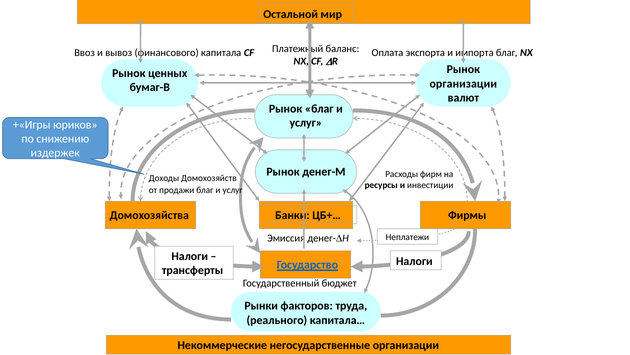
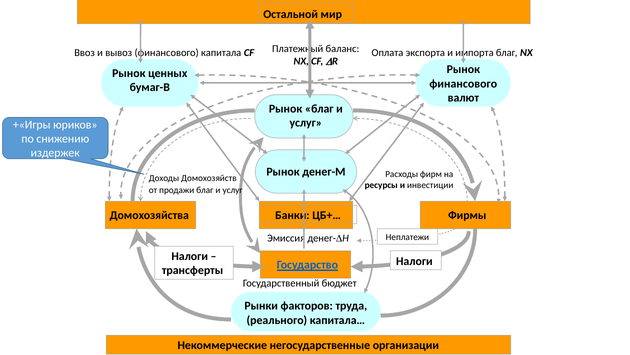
организации at (463, 83): организации -> финансового
